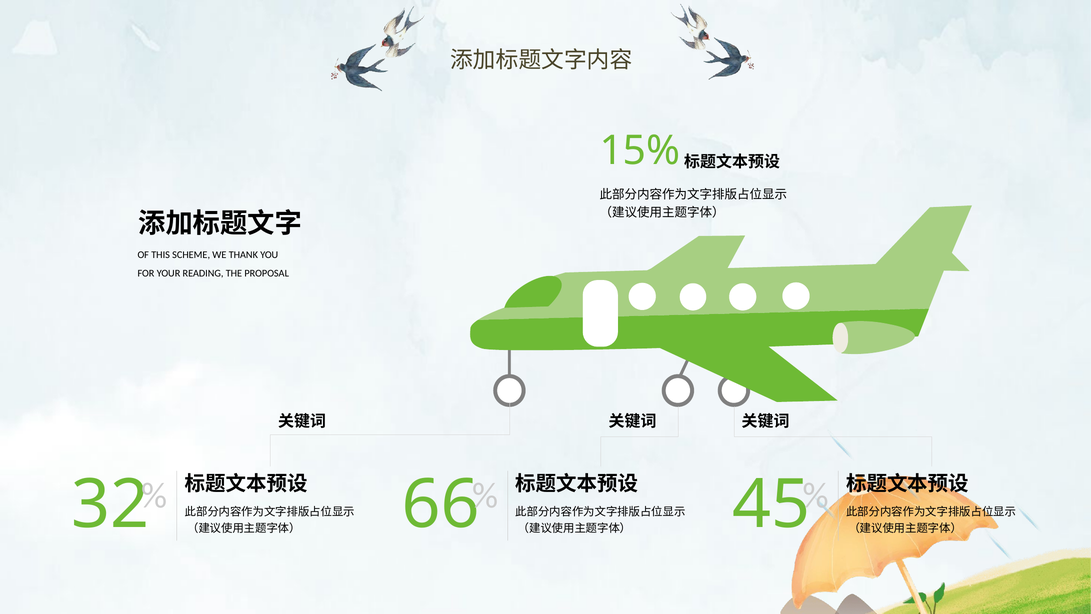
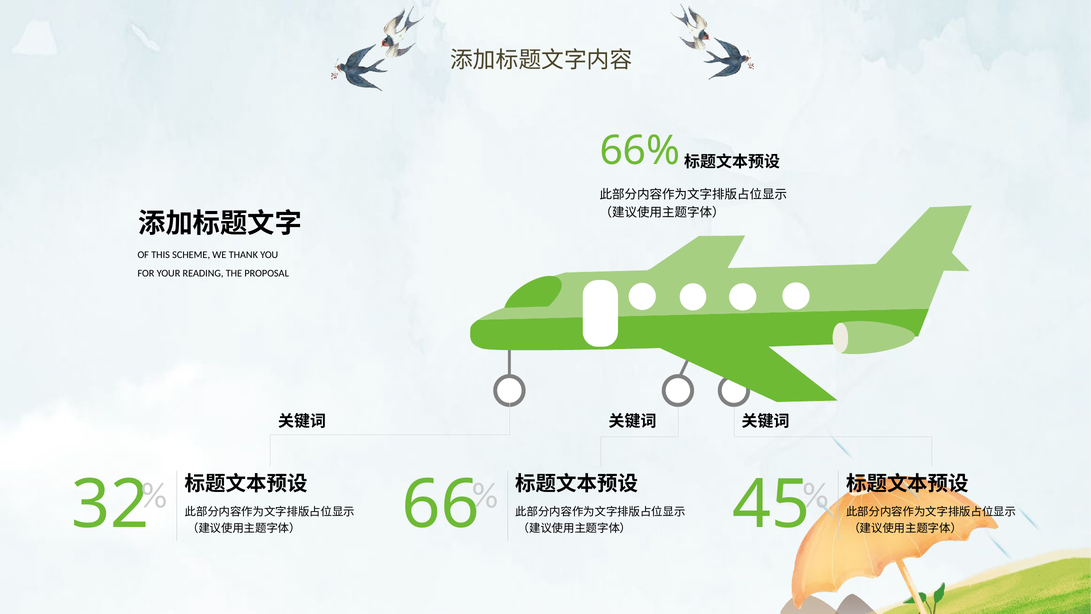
15%: 15% -> 66%
